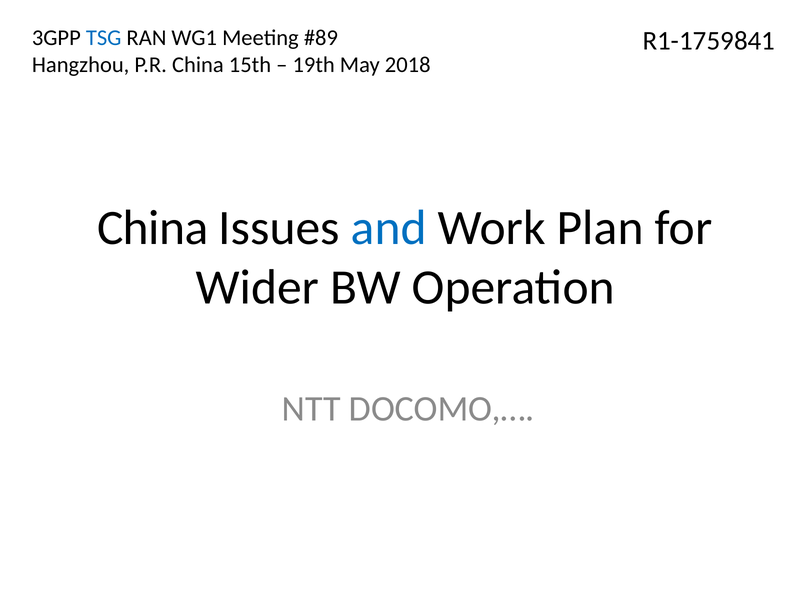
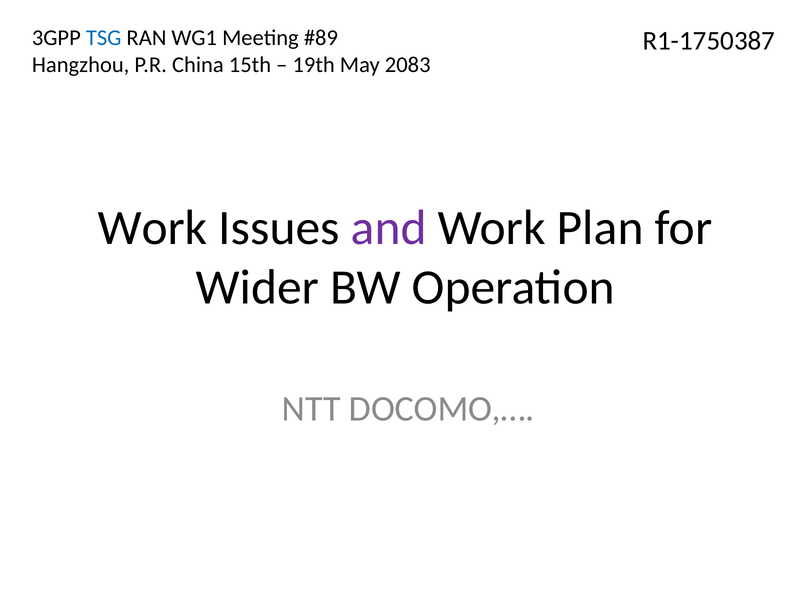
R1-1759841: R1-1759841 -> R1-1750387
2018: 2018 -> 2083
China at (153, 228): China -> Work
and colour: blue -> purple
